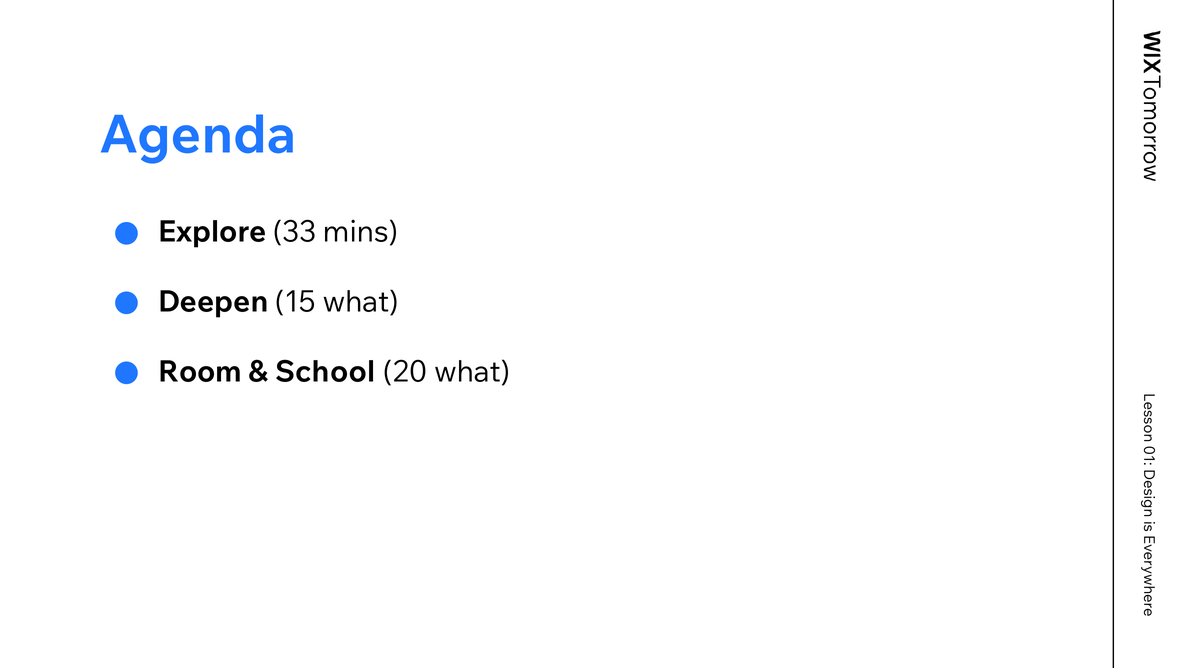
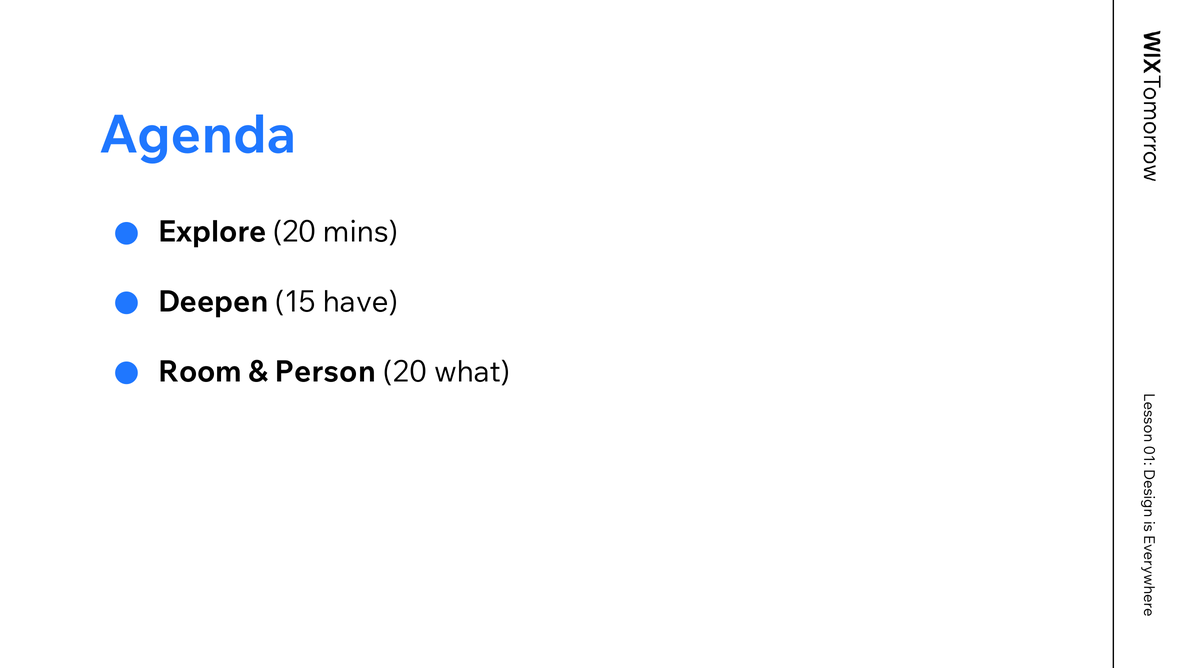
Explore 33: 33 -> 20
15 what: what -> have
School: School -> Person
